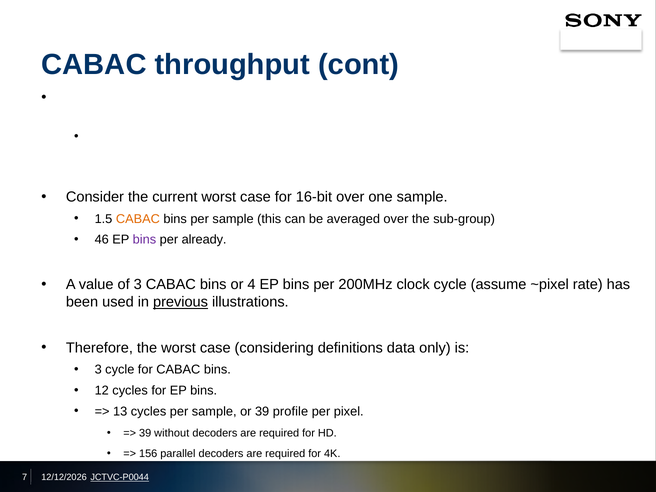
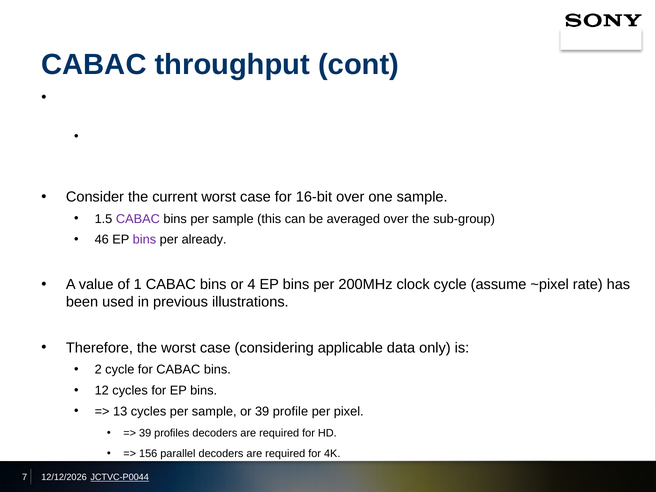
CABAC at (138, 219) colour: orange -> purple
of 3: 3 -> 1
previous underline: present -> none
definitions: definitions -> applicable
3 at (98, 370): 3 -> 2
without: without -> profiles
